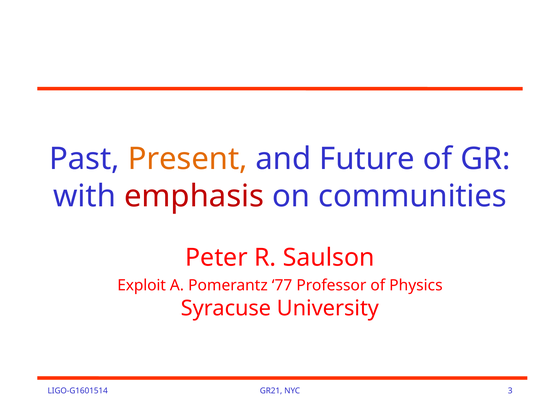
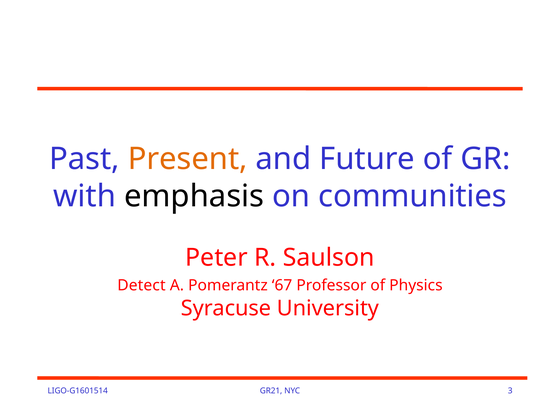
emphasis colour: red -> black
Exploit: Exploit -> Detect
77: 77 -> 67
